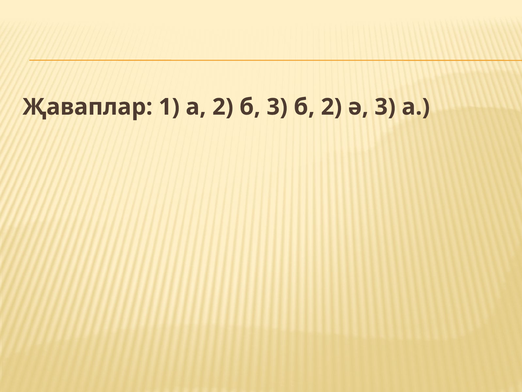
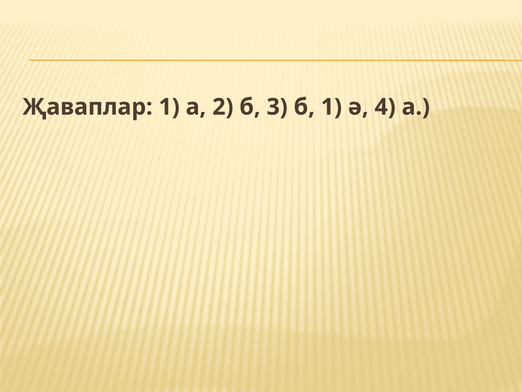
б 2: 2 -> 1
ә 3: 3 -> 4
